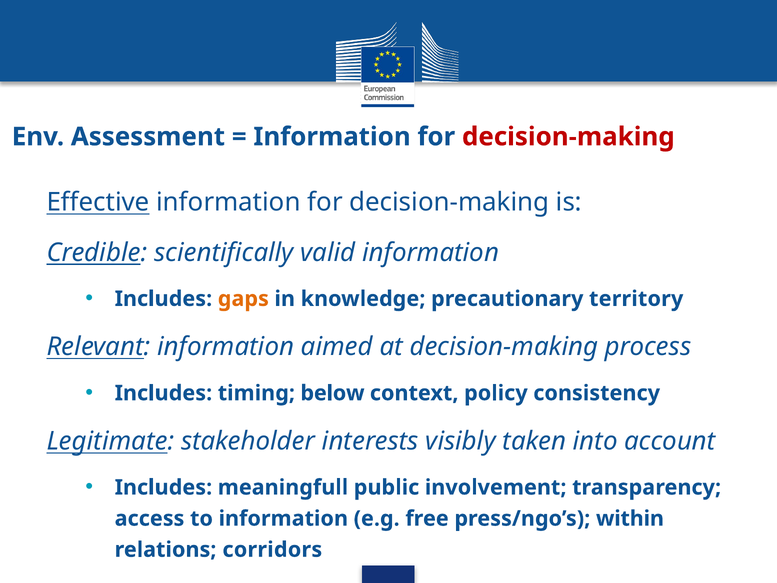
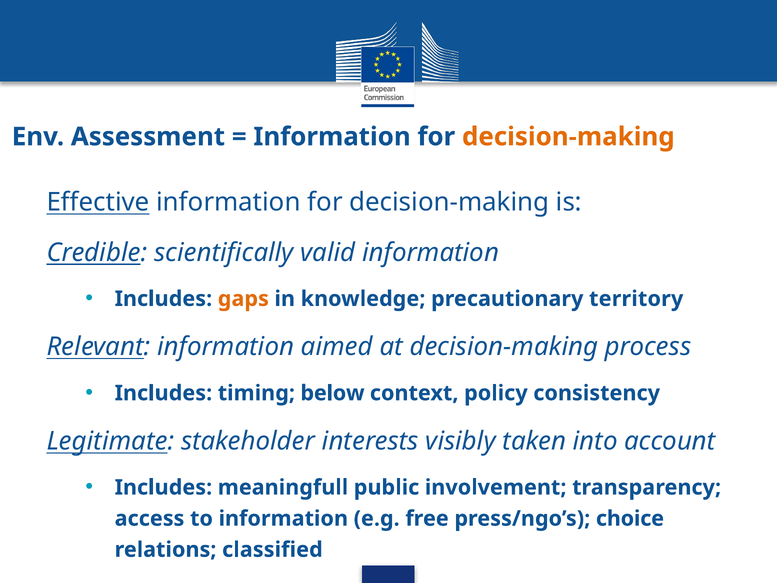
decision-making at (568, 137) colour: red -> orange
within: within -> choice
corridors: corridors -> classified
